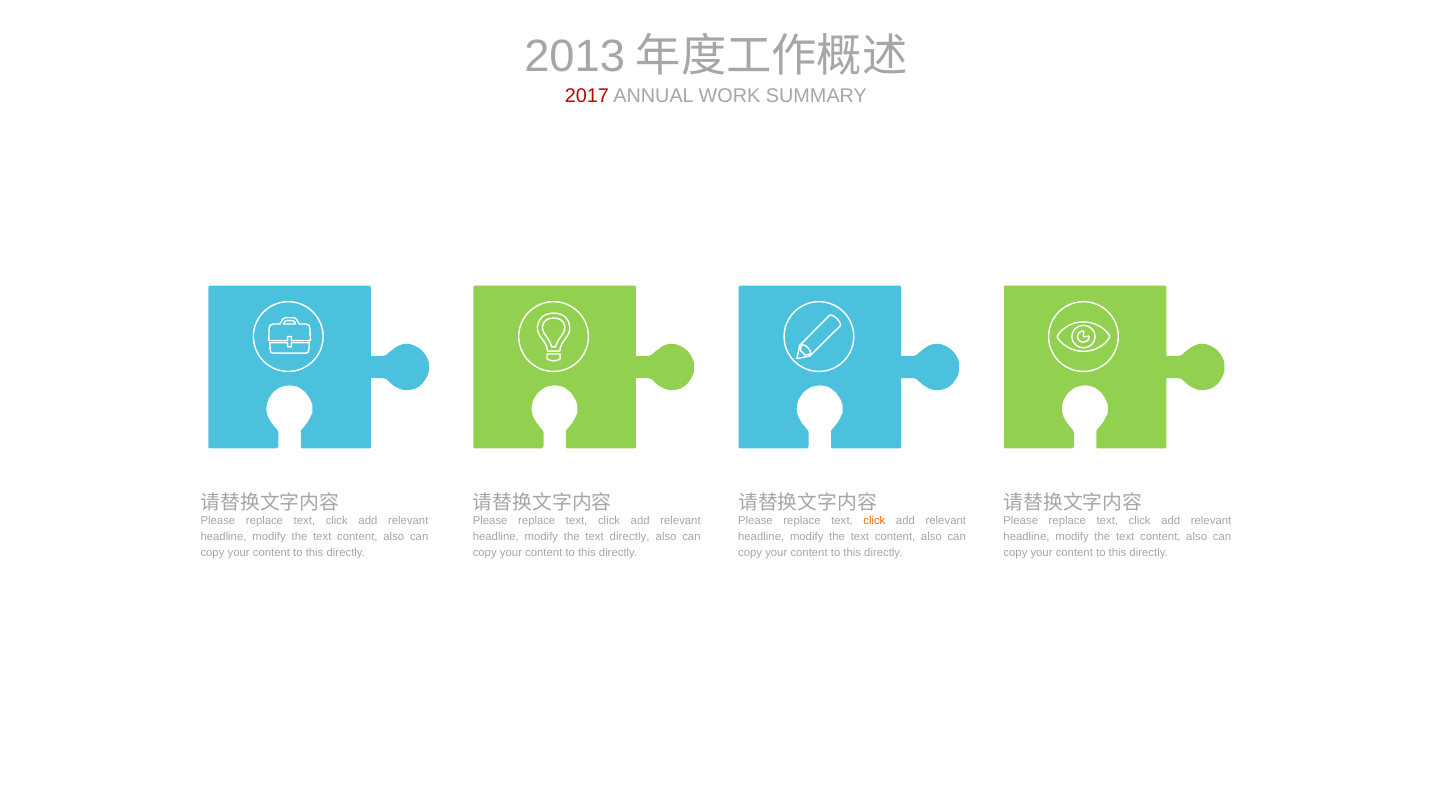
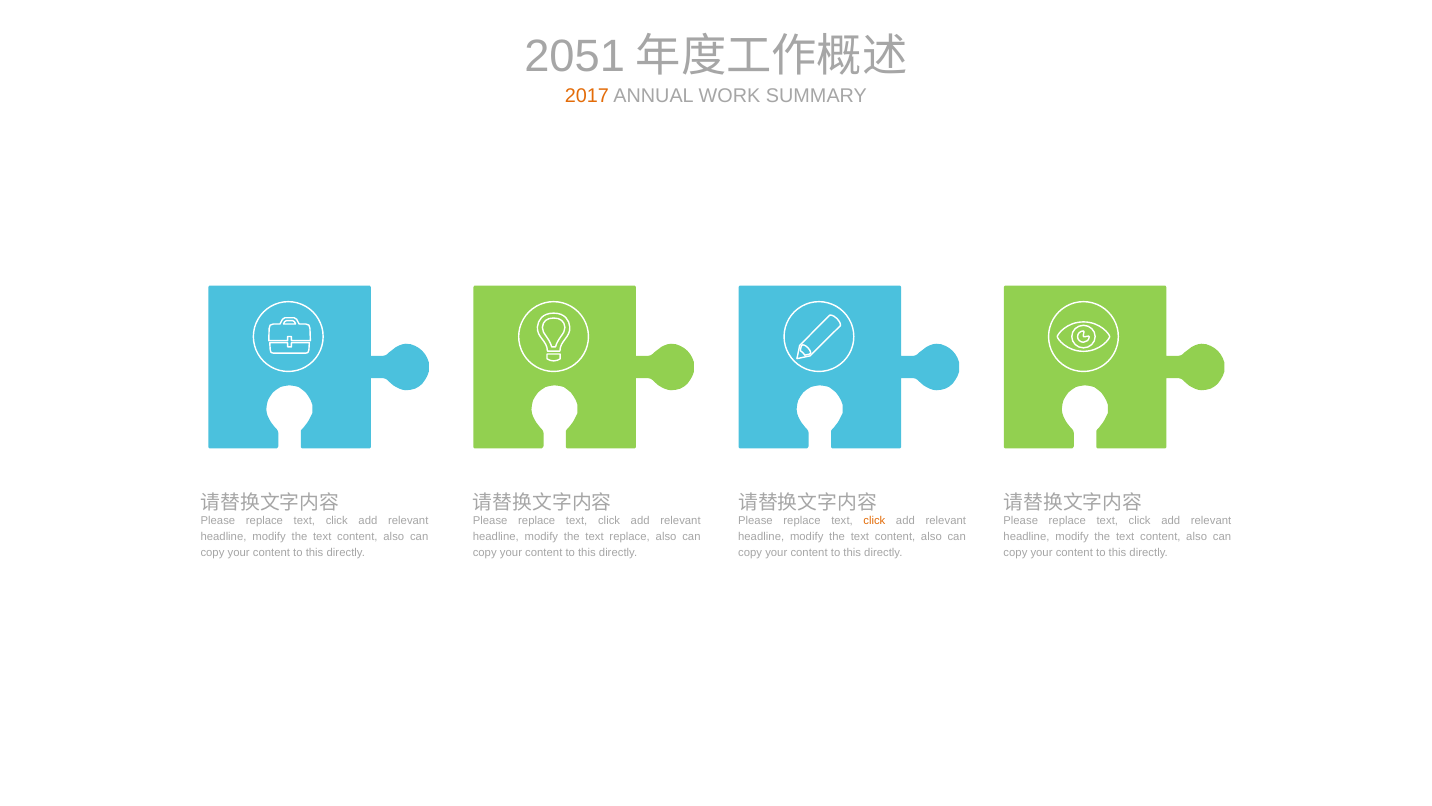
2013: 2013 -> 2051
2017 colour: red -> orange
text directly: directly -> replace
